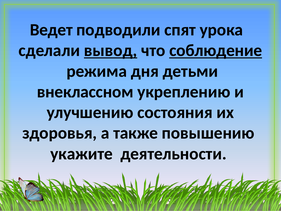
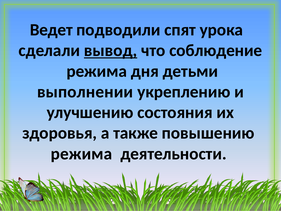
соблюдение underline: present -> none
внеклассном: внеклассном -> выполнении
укажите at (82, 154): укажите -> режима
